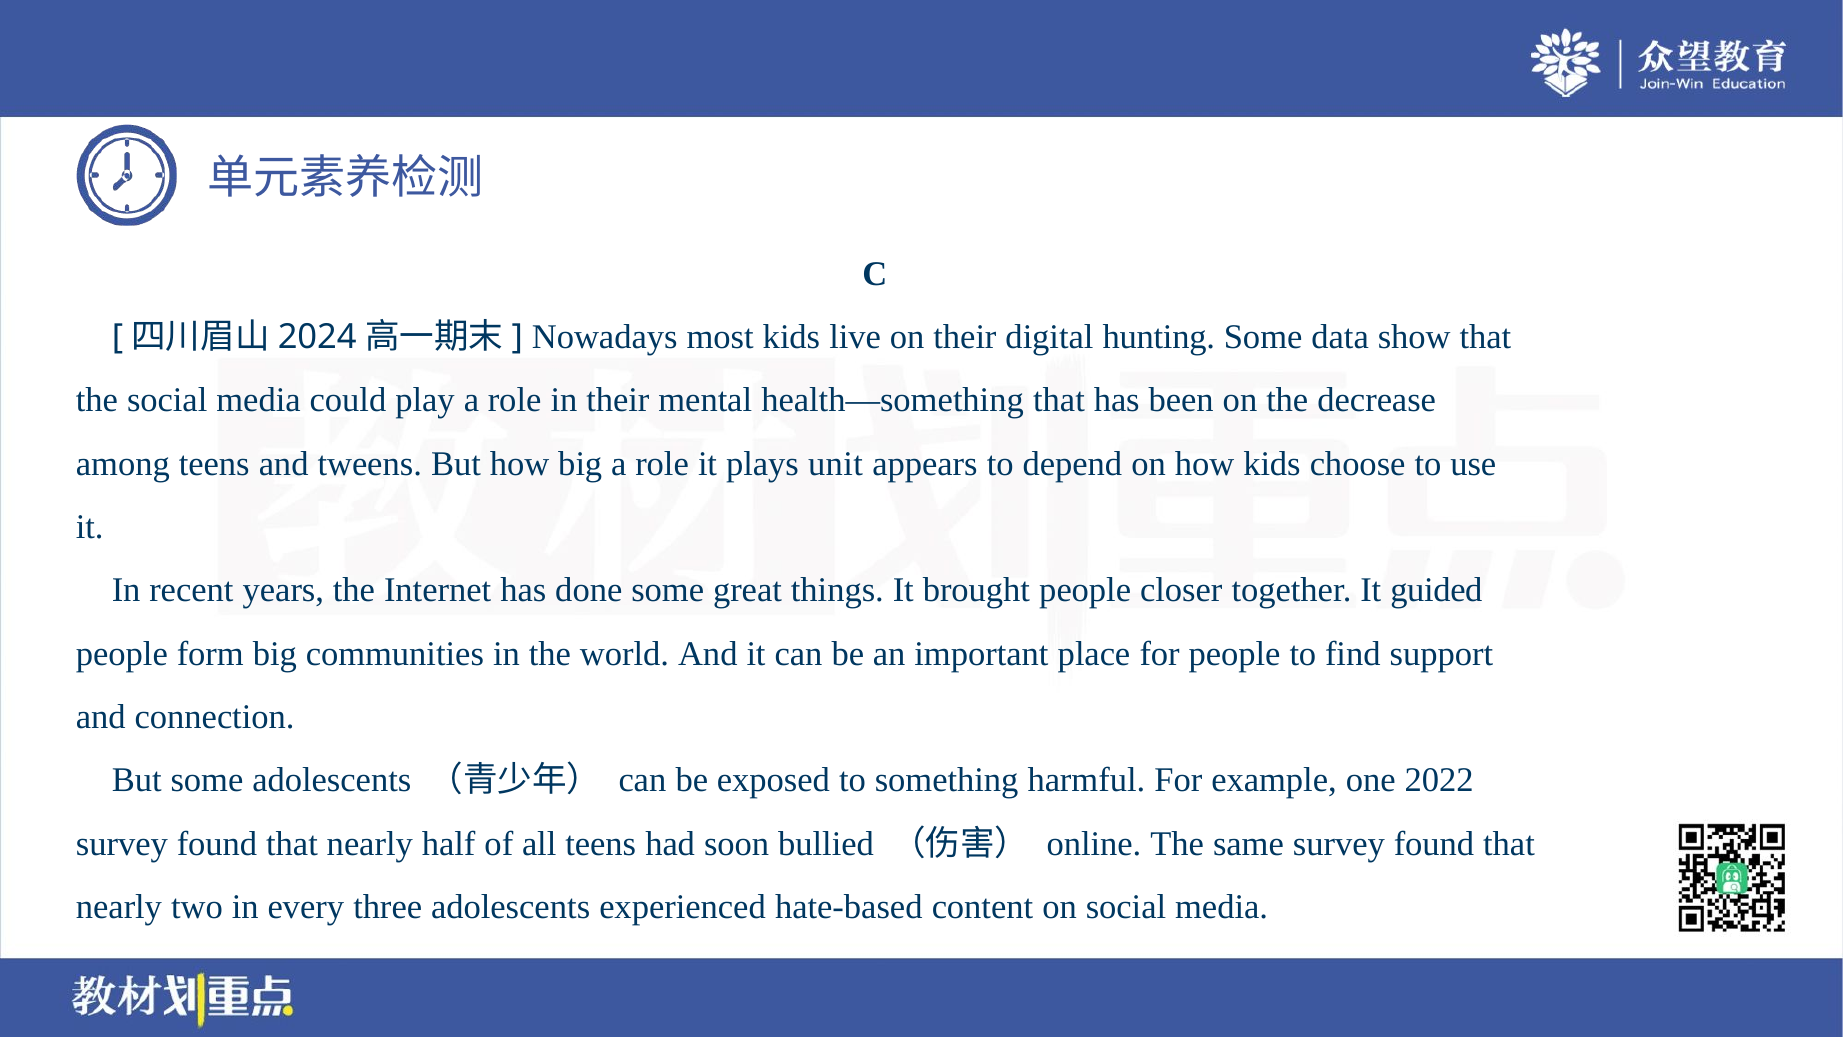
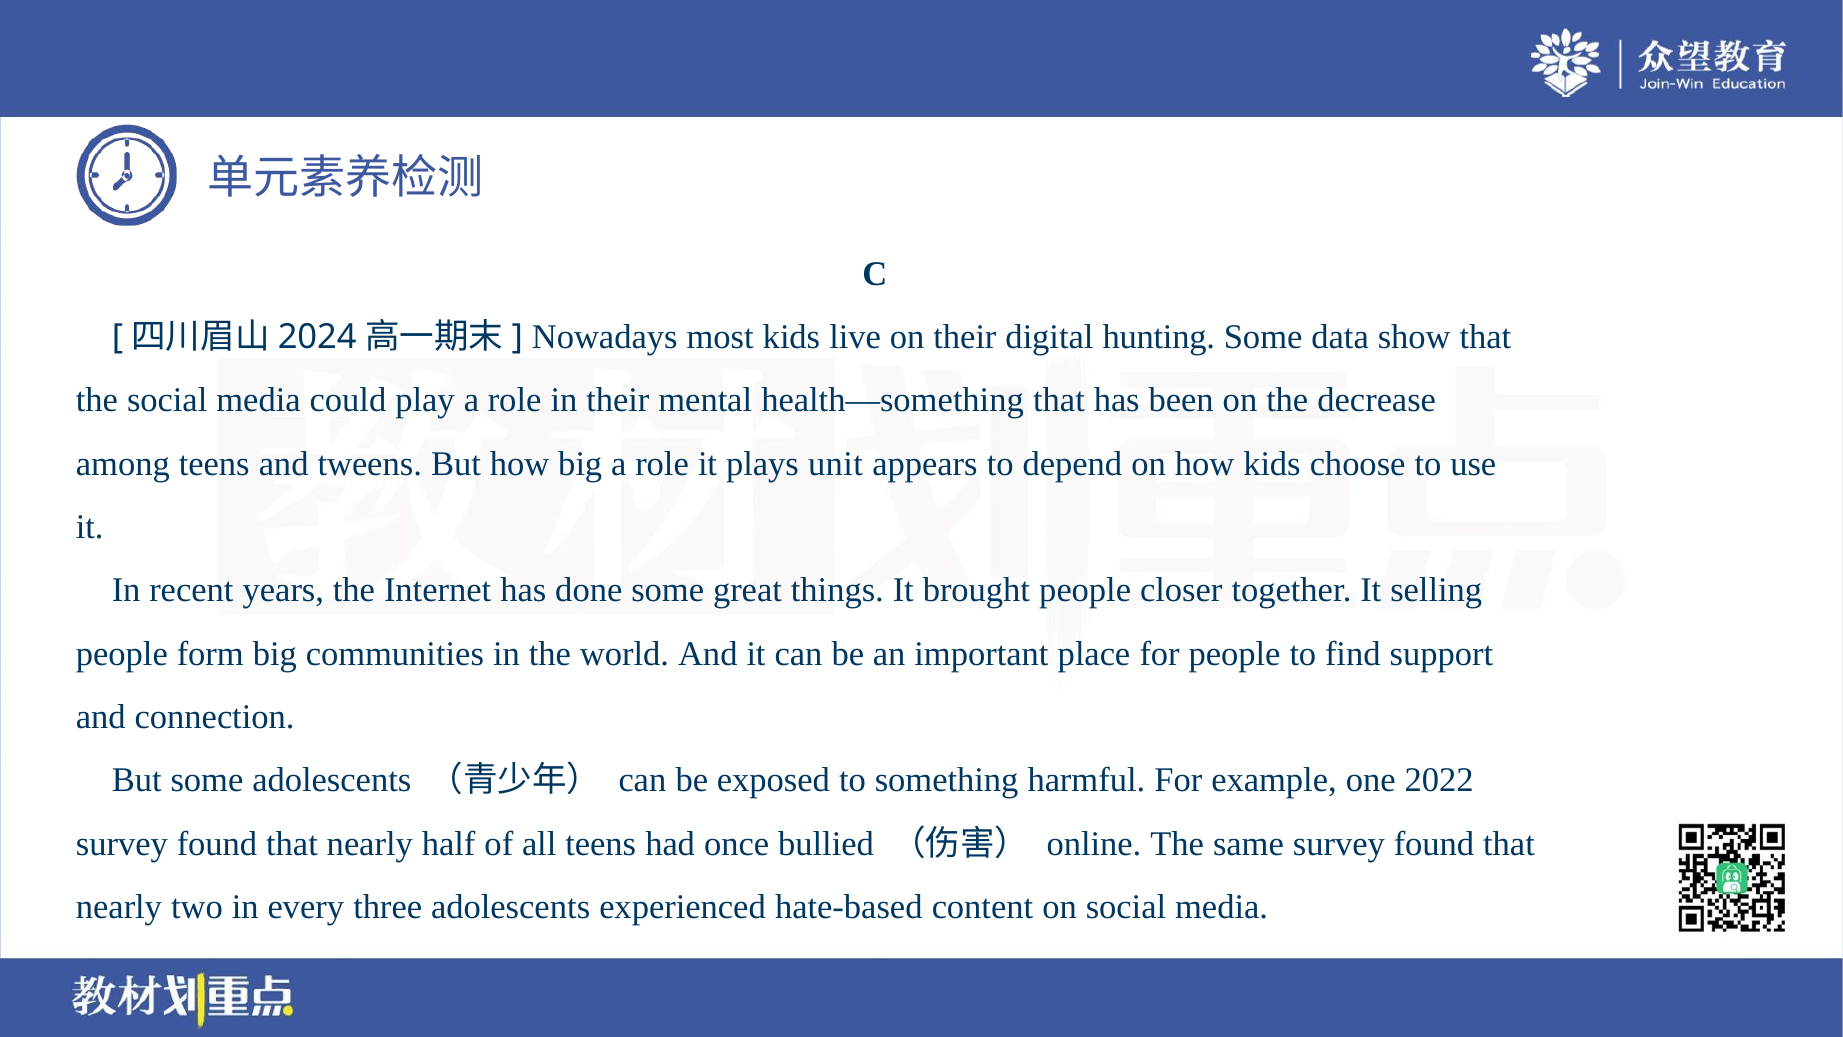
guided: guided -> selling
soon: soon -> once
